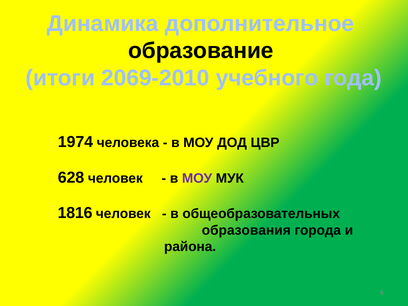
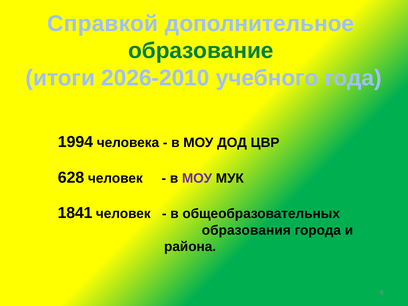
Динамика: Динамика -> Справкой
образование colour: black -> green
2069-2010: 2069-2010 -> 2026-2010
1974: 1974 -> 1994
1816: 1816 -> 1841
